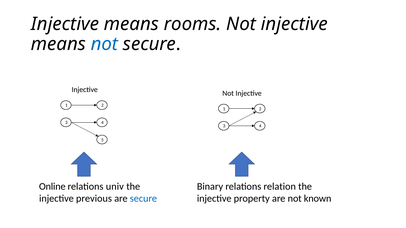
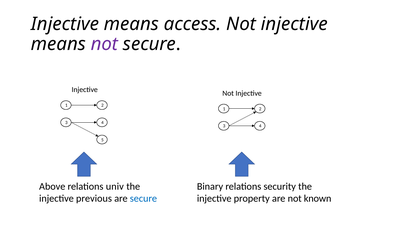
rooms: rooms -> access
not at (104, 44) colour: blue -> purple
Online: Online -> Above
relation: relation -> security
